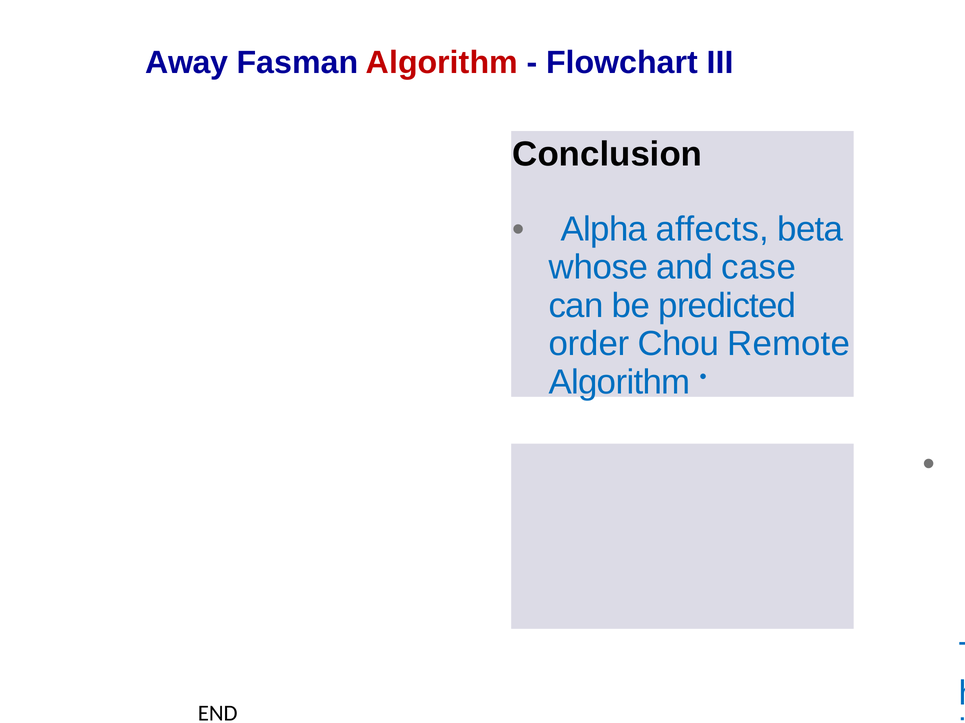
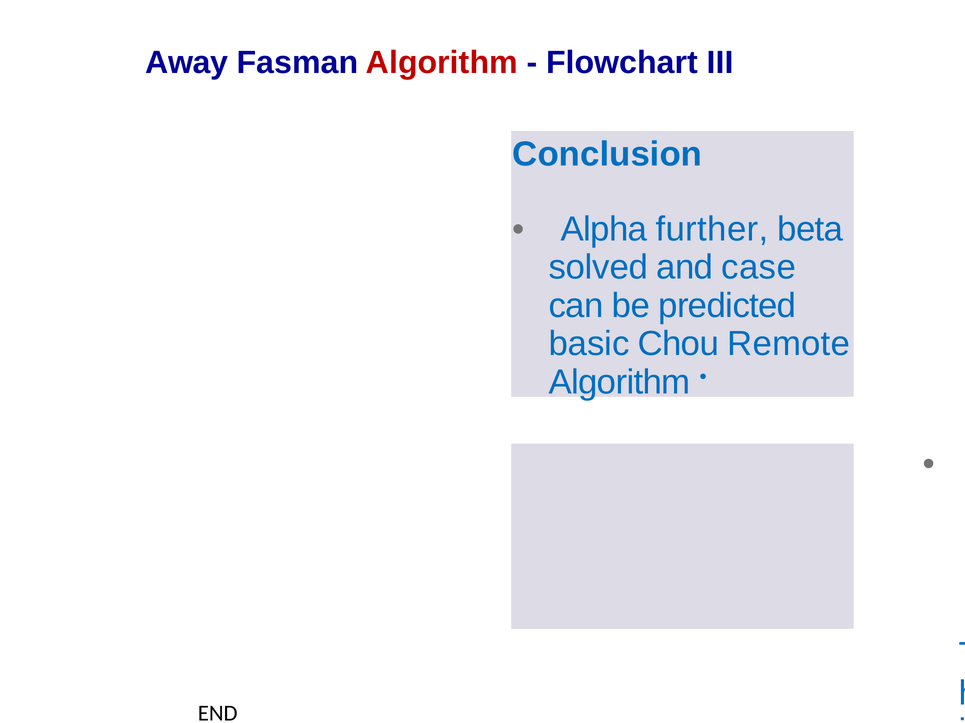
Conclusion colour: black -> blue
affects: affects -> further
whose: whose -> solved
order: order -> basic
